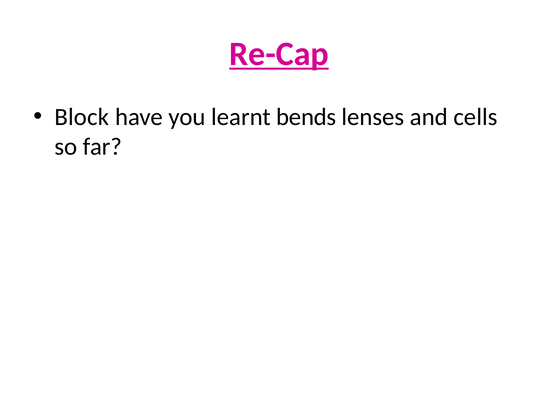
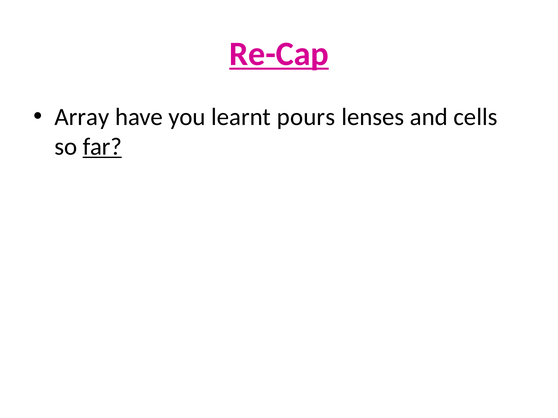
Block: Block -> Array
bends: bends -> pours
far underline: none -> present
